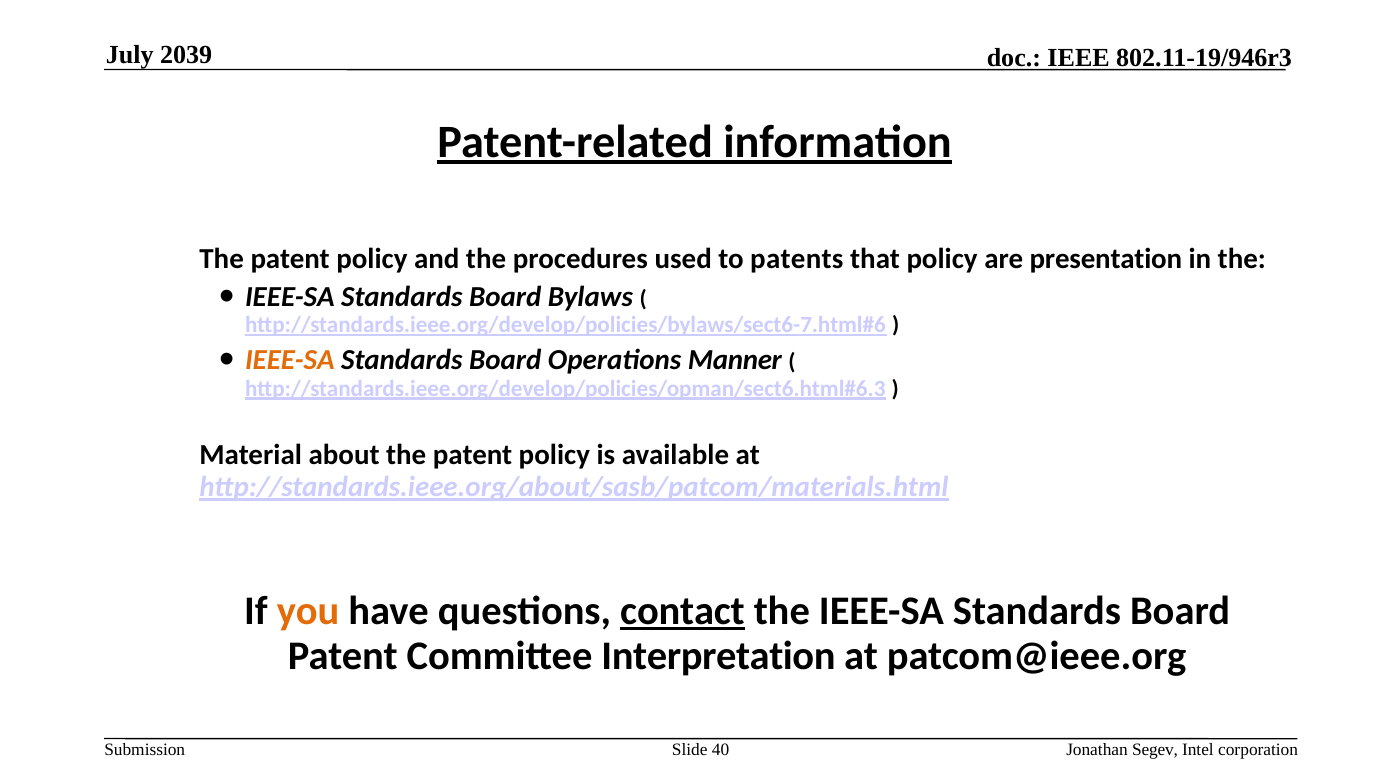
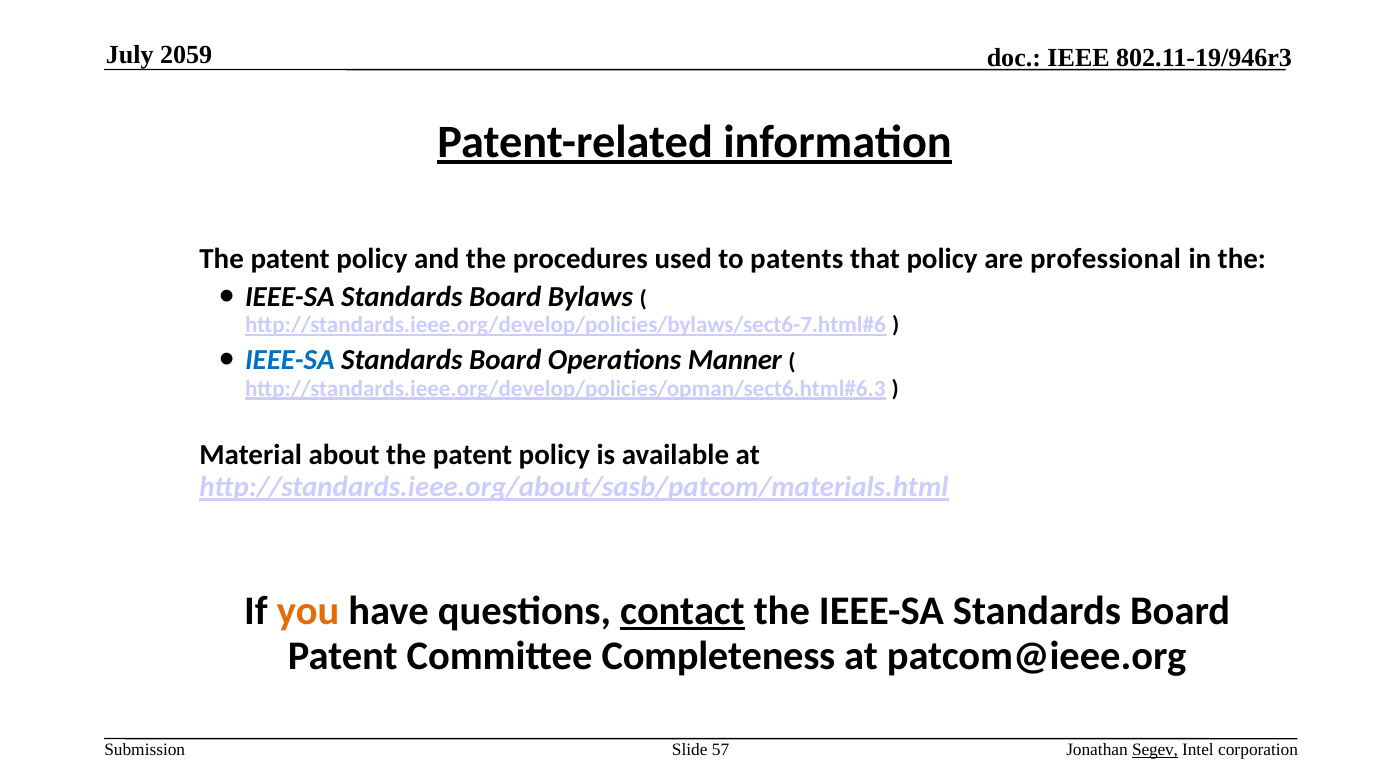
2039: 2039 -> 2059
presentation: presentation -> professional
IEEE-SA at (290, 360) colour: orange -> blue
Interpretation: Interpretation -> Completeness
40: 40 -> 57
Segev underline: none -> present
